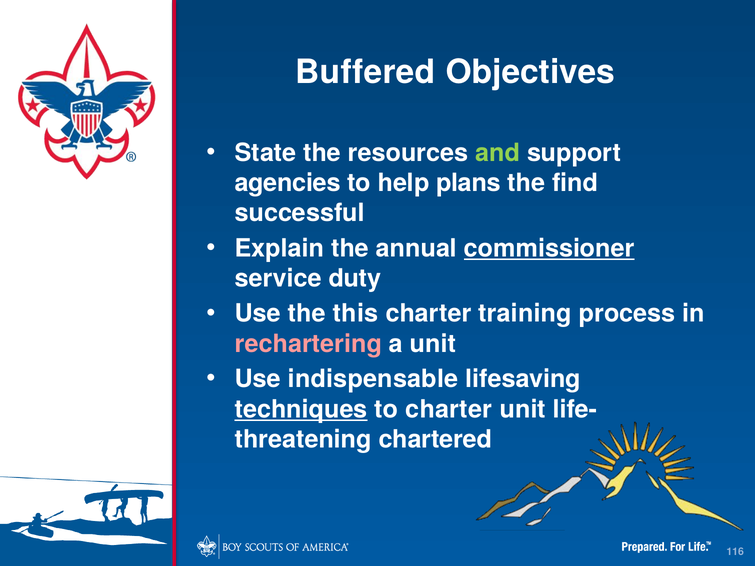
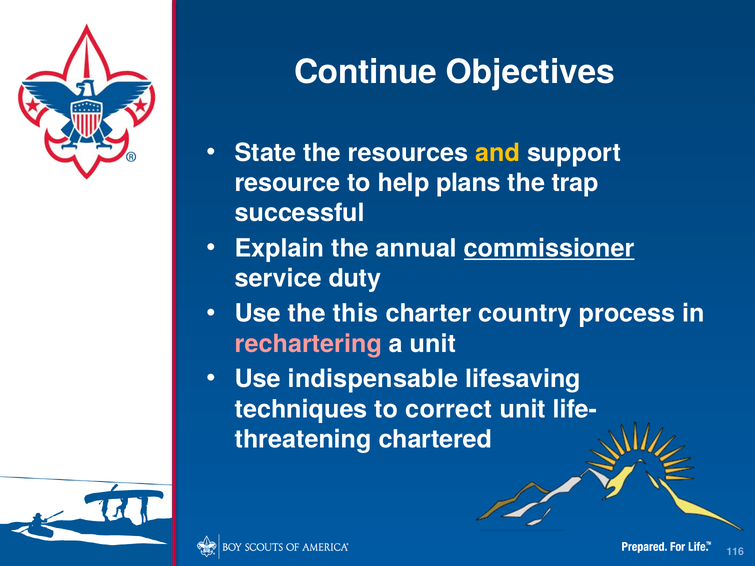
Buffered: Buffered -> Continue
and colour: light green -> yellow
agencies: agencies -> resource
find: find -> trap
training: training -> country
techniques underline: present -> none
to charter: charter -> correct
